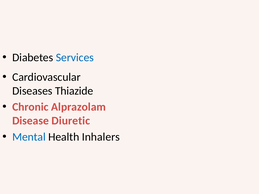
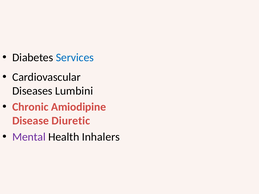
Thiazide: Thiazide -> Lumbini
Alprazolam: Alprazolam -> Amiodipine
Mental colour: blue -> purple
